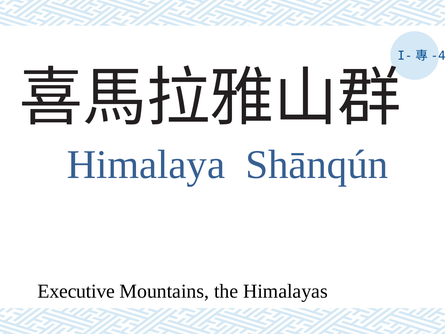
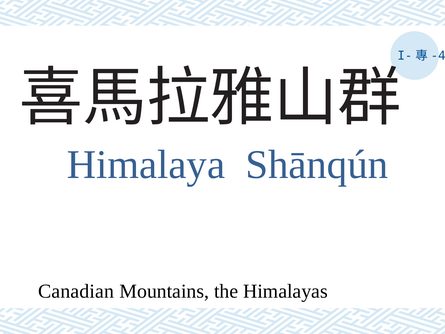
Executive: Executive -> Canadian
